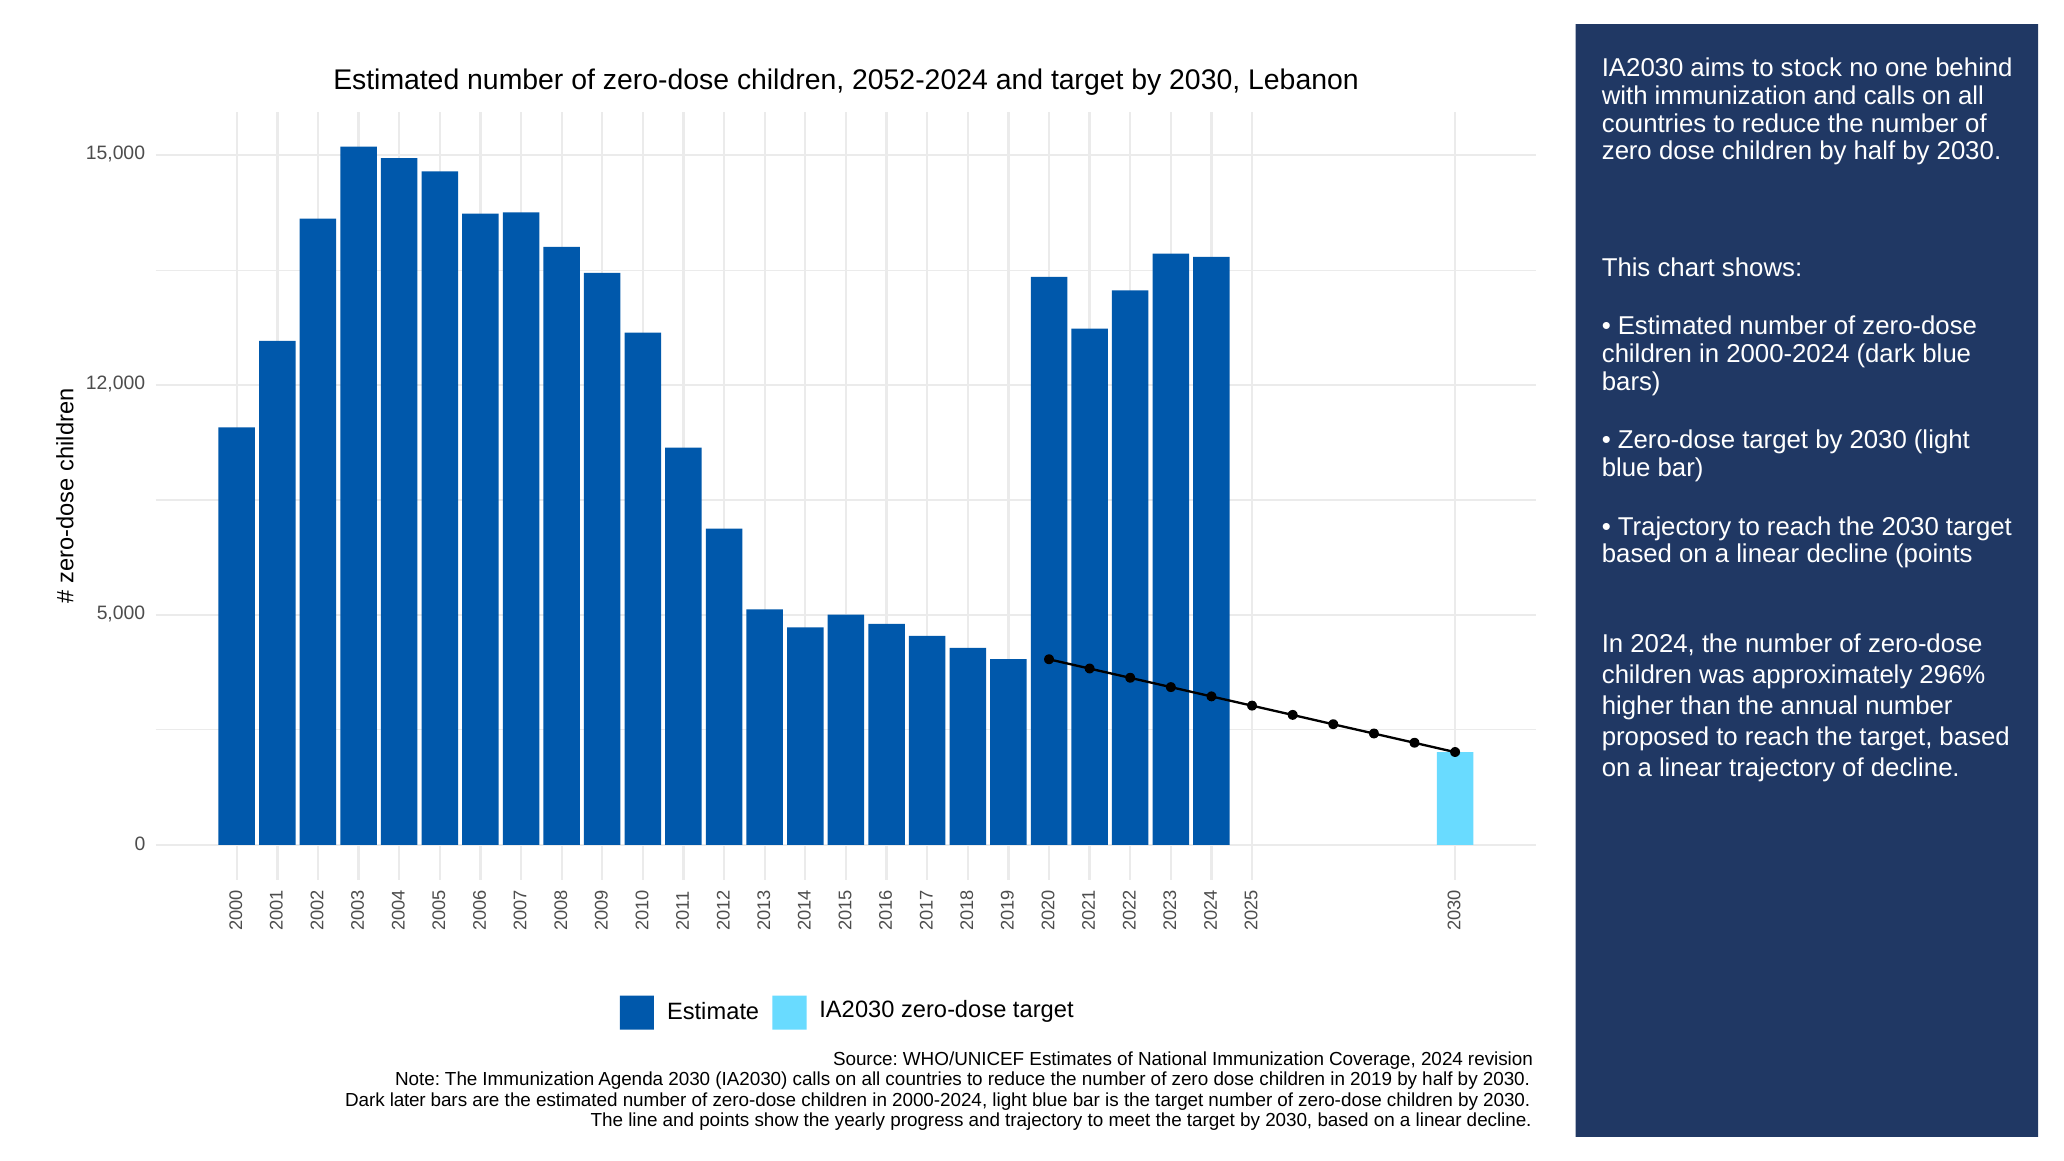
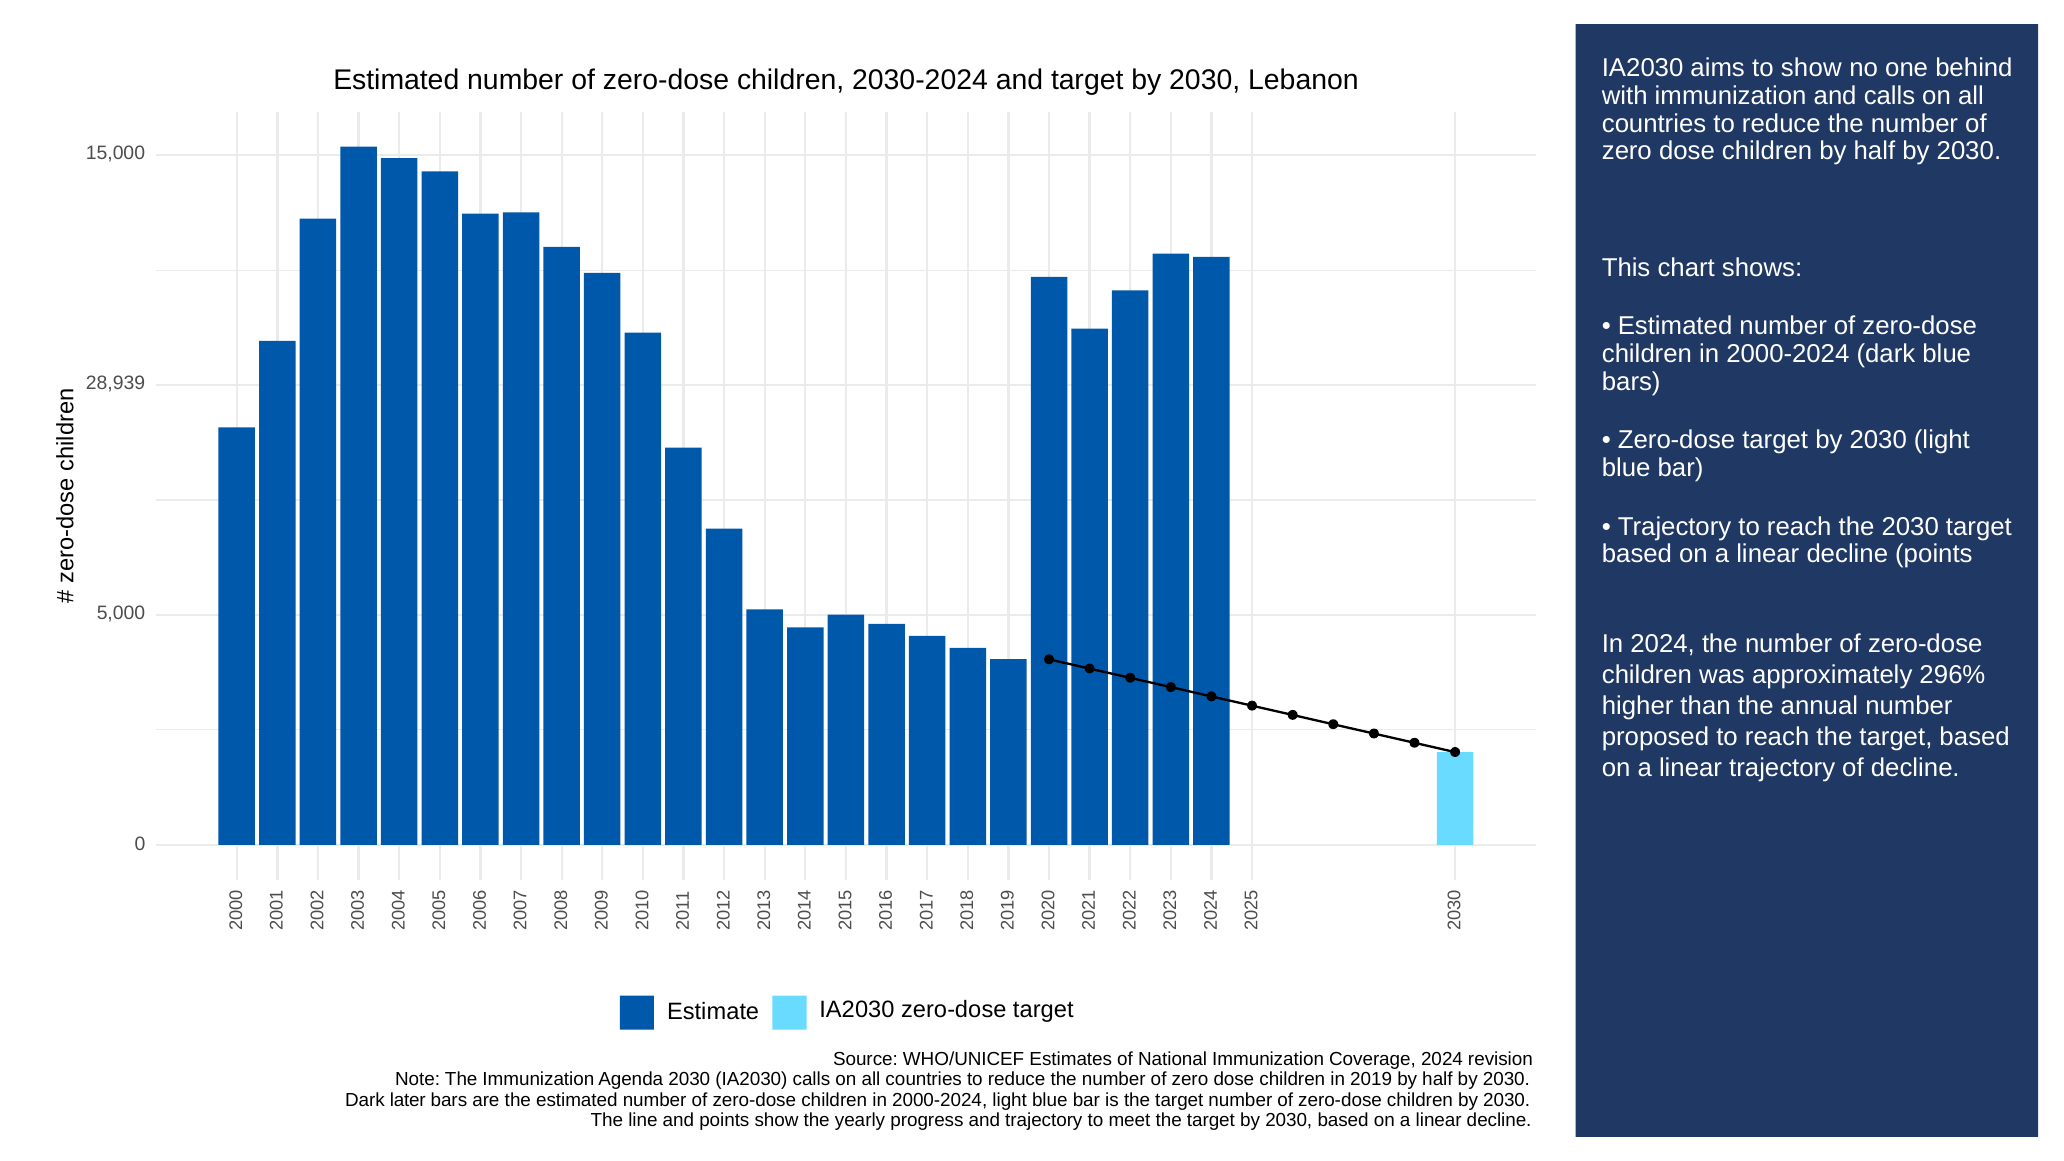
to stock: stock -> show
2052-2024: 2052-2024 -> 2030-2024
12,000: 12,000 -> 28,939
